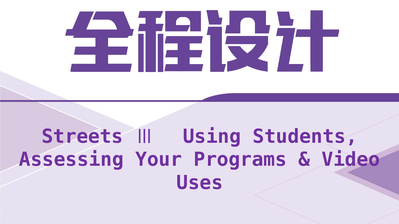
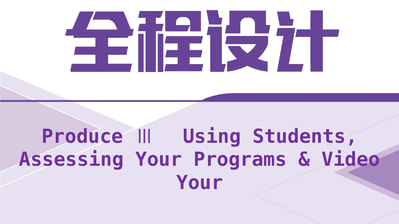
Streets: Streets -> Produce
Uses at (200, 183): Uses -> Your
